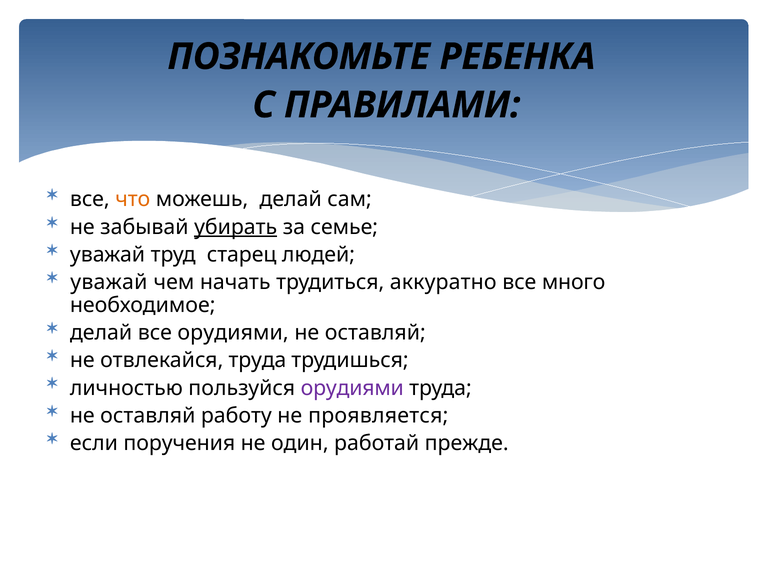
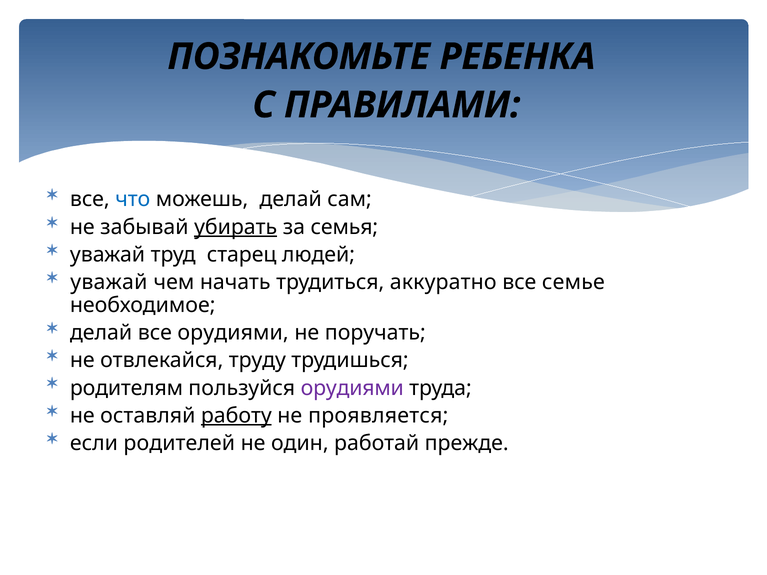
что colour: orange -> blue
семье: семье -> семья
много: много -> семье
оставляй at (375, 333): оставляй -> поручать
отвлекайся труда: труда -> труду
личностью: личностью -> родителям
работу underline: none -> present
поручения: поручения -> родителей
